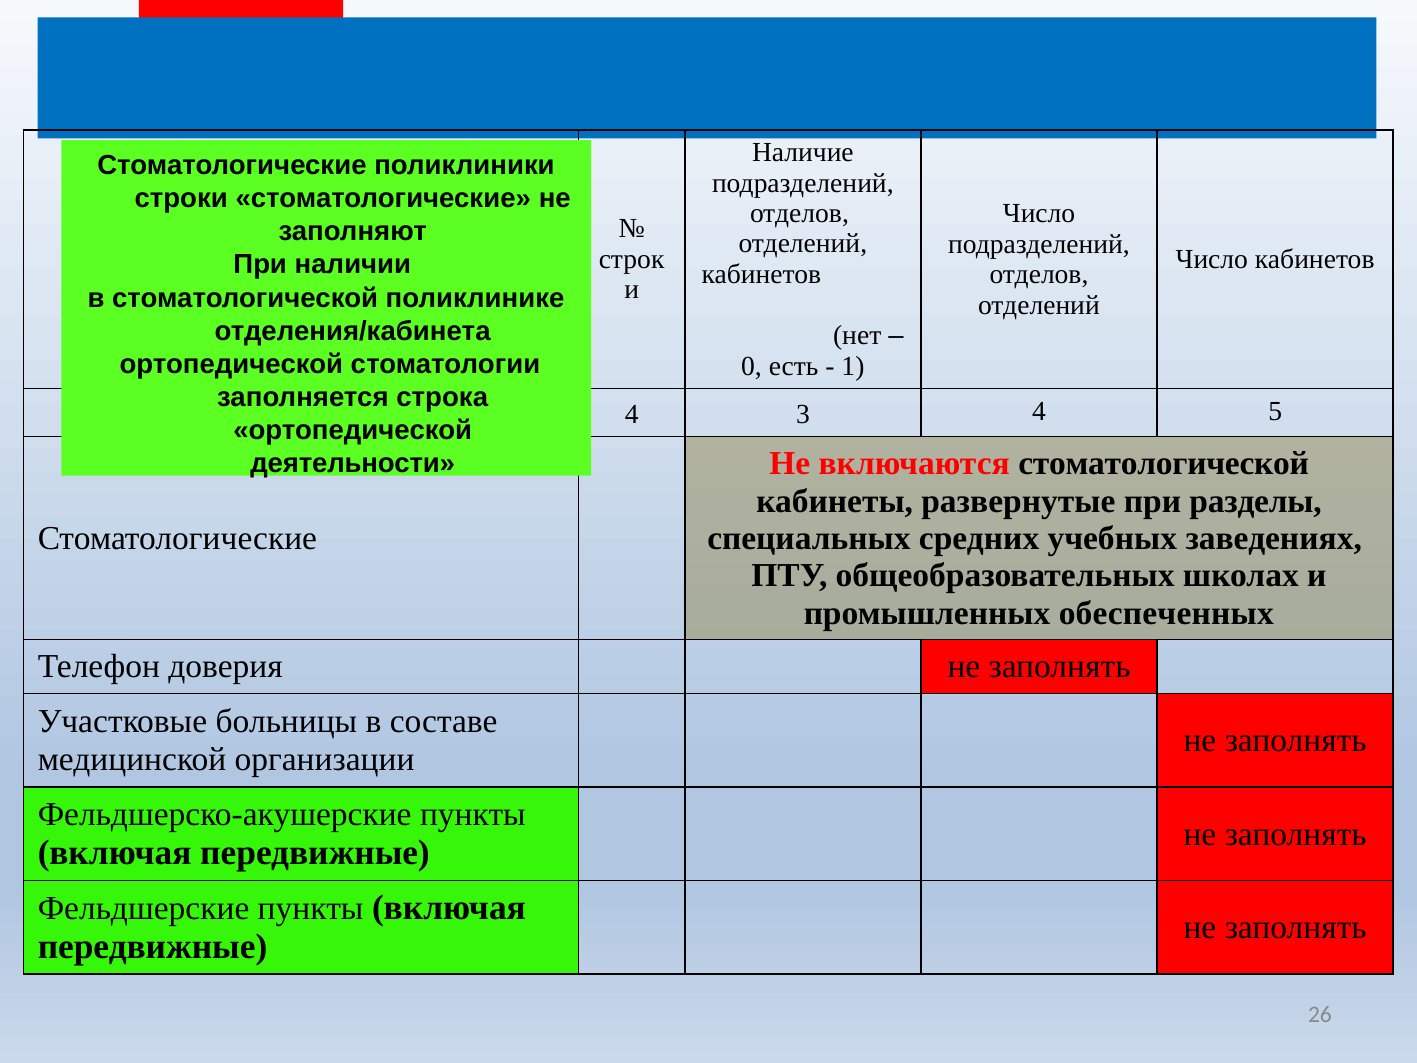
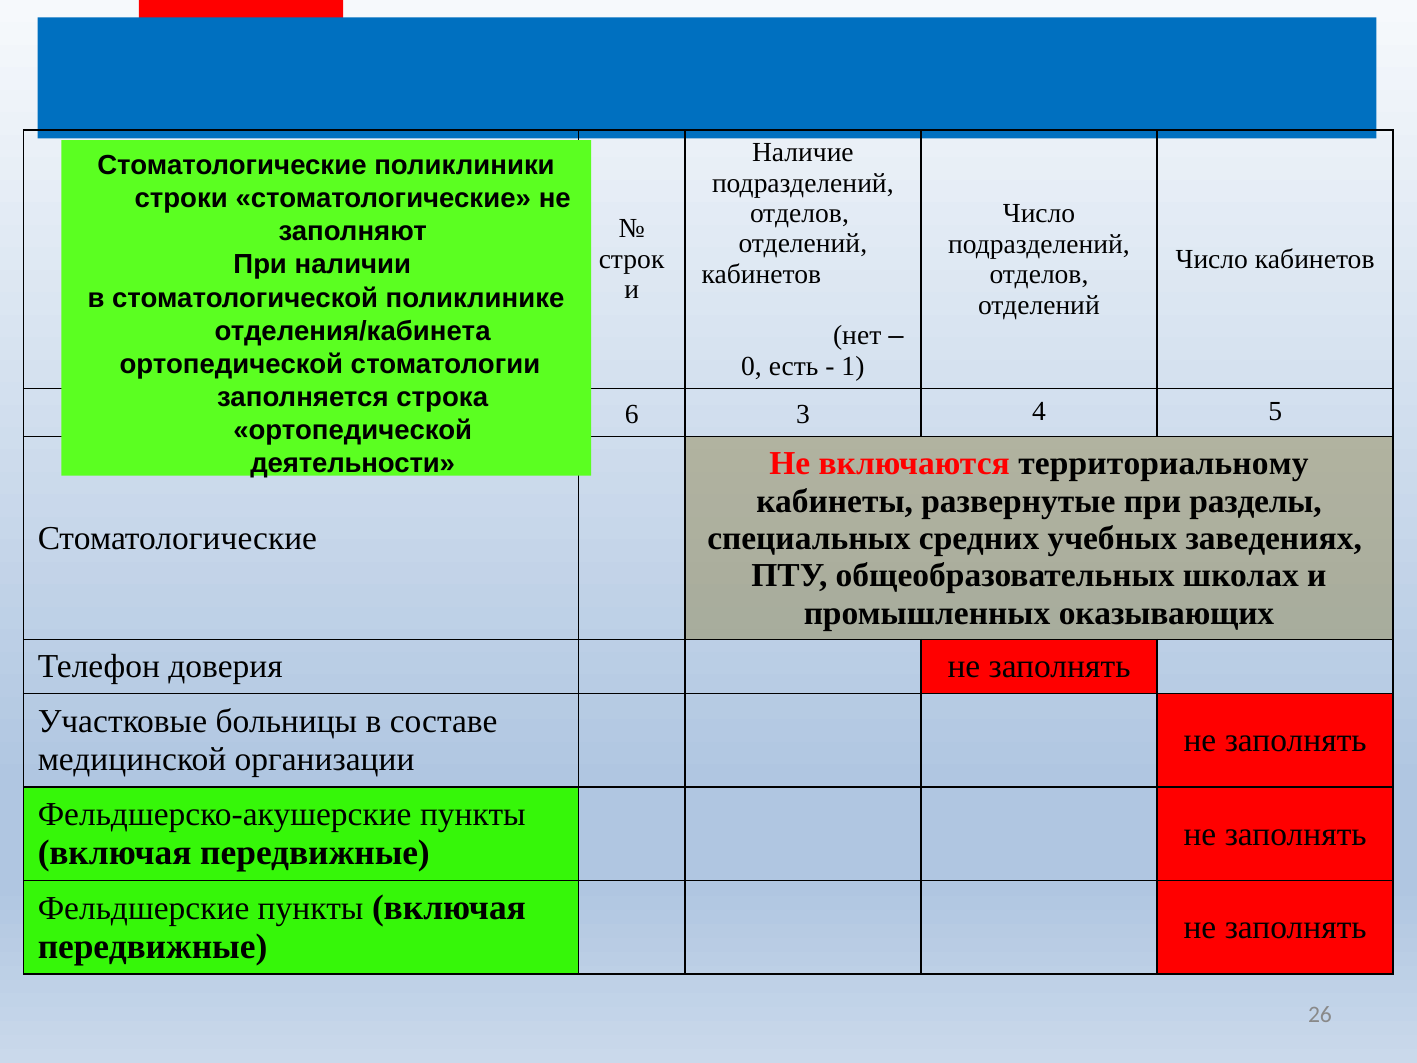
4 at (632, 414): 4 -> 6
включаются стоматологической: стоматологической -> территориальному
обеспеченных: обеспеченных -> оказывающих
